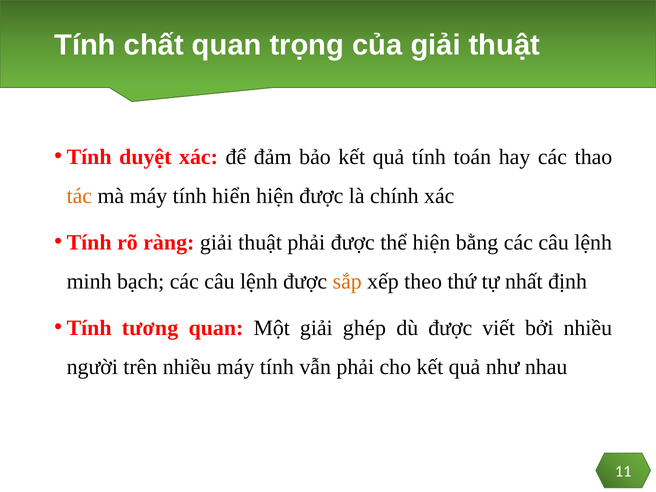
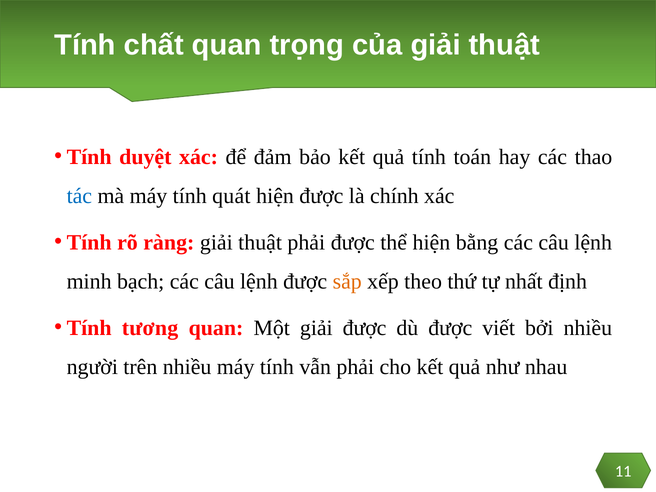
tác colour: orange -> blue
hiển: hiển -> quát
giải ghép: ghép -> được
